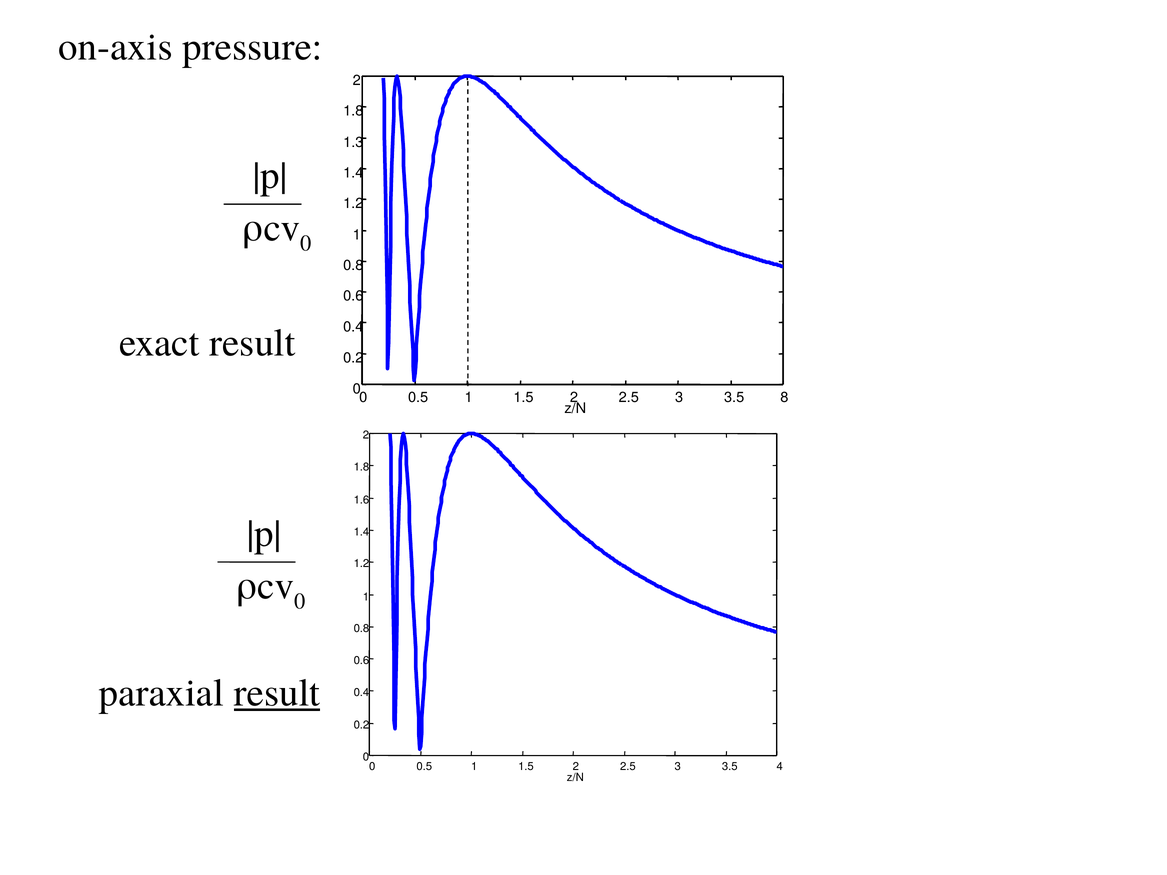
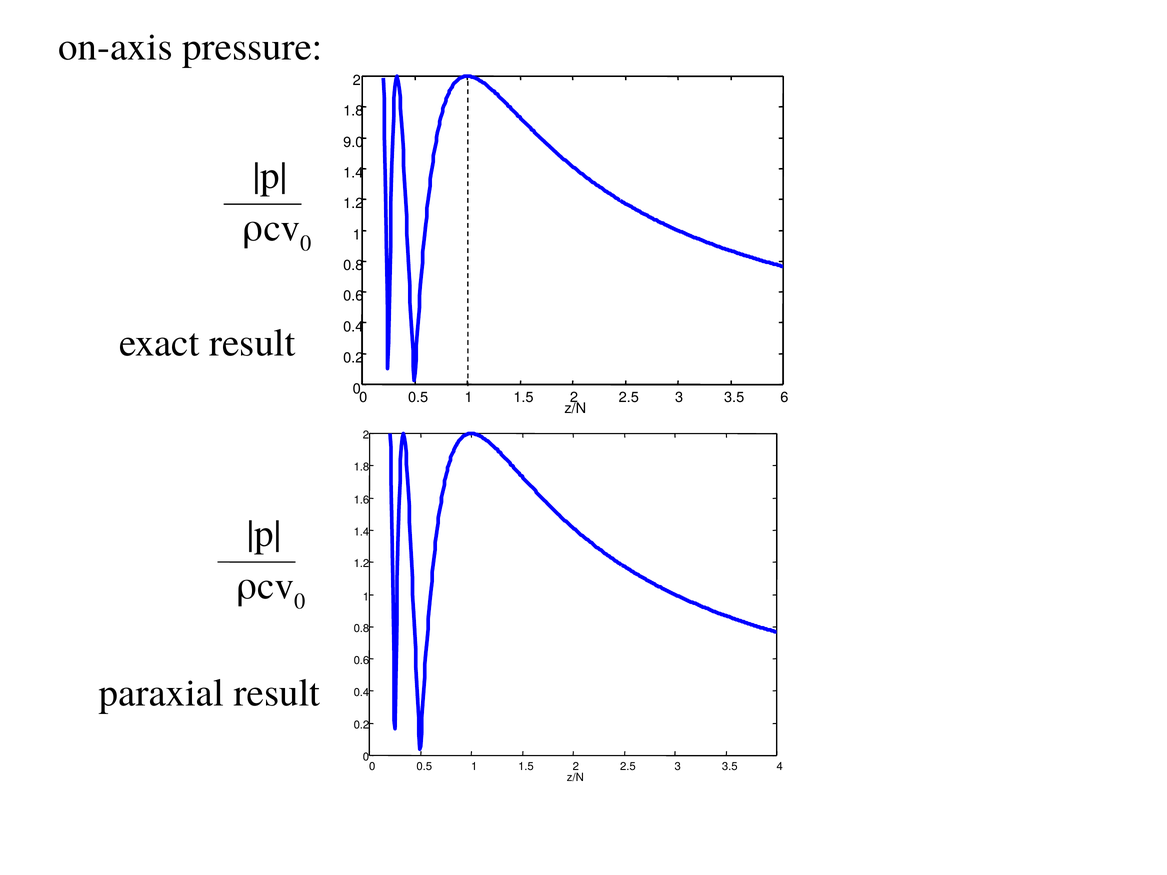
1.3: 1.3 -> 9.0
8: 8 -> 6
result at (277, 693) underline: present -> none
